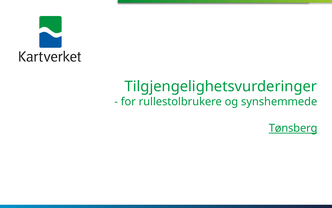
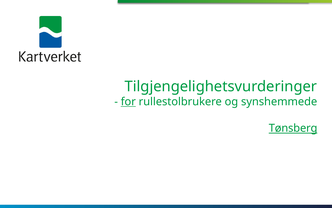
for underline: none -> present
